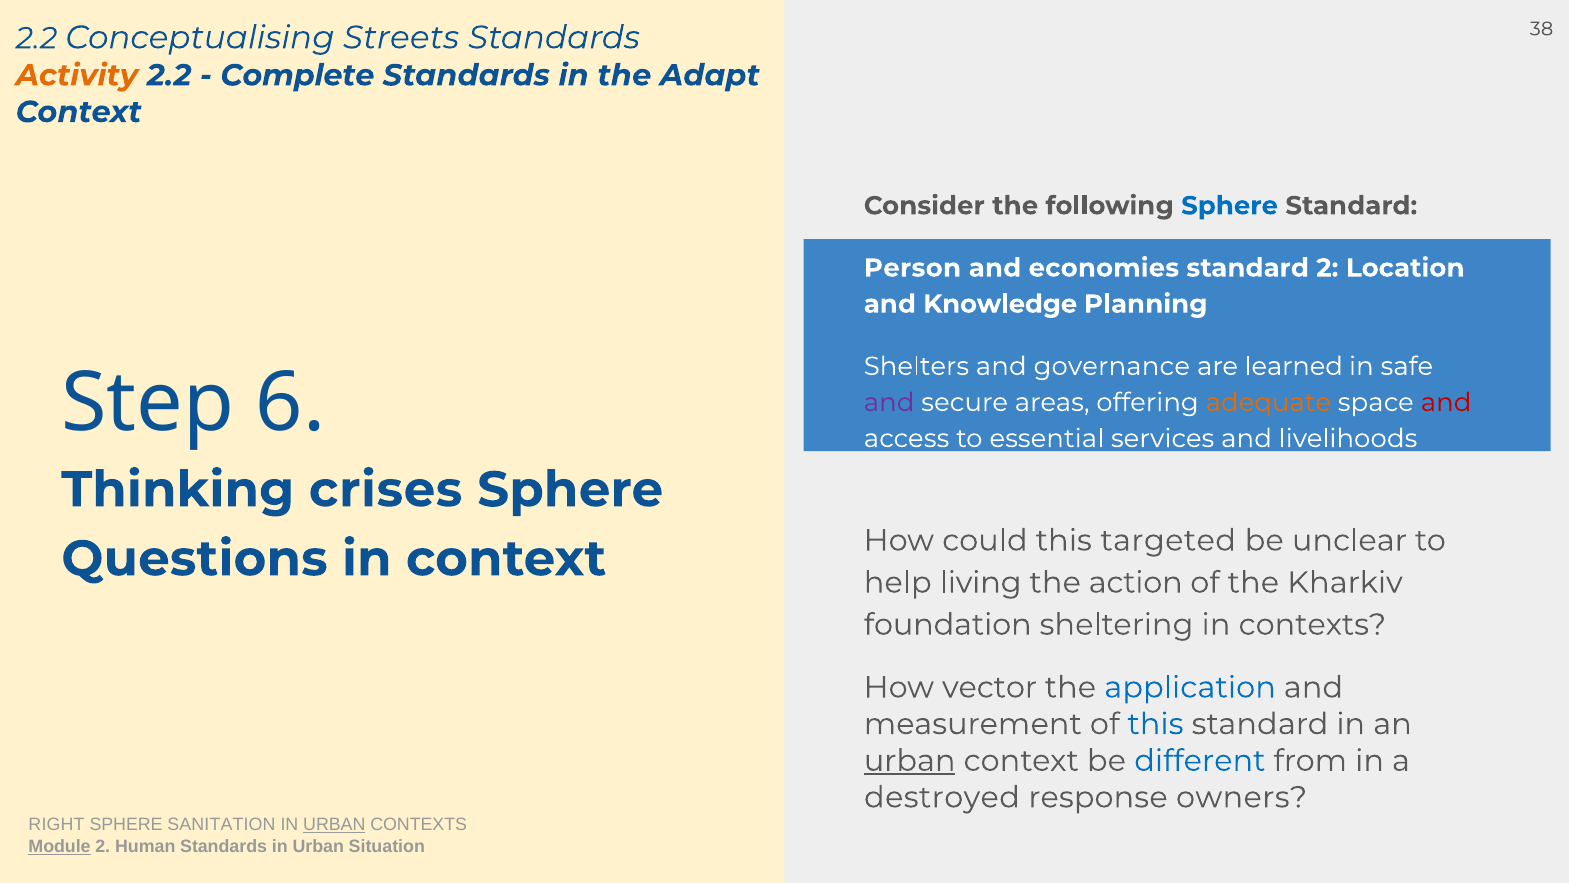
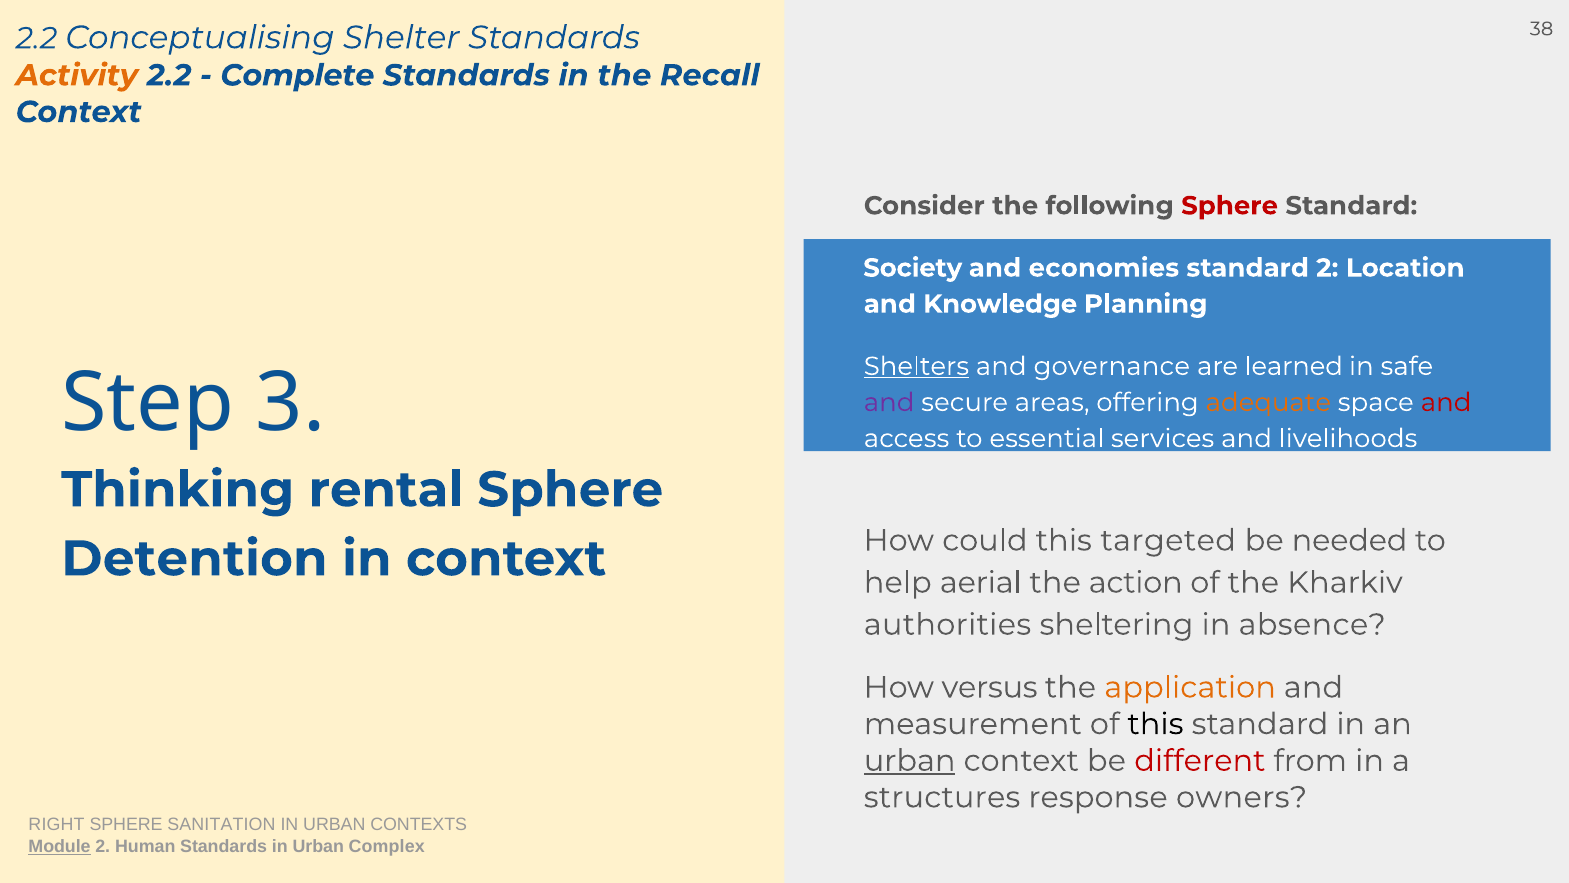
Streets: Streets -> Shelter
Adapt: Adapt -> Recall
Sphere at (1230, 206) colour: blue -> red
Person: Person -> Society
Shelters underline: none -> present
6: 6 -> 3
crises: crises -> rental
unclear: unclear -> needed
Questions: Questions -> Detention
living: living -> aerial
foundation: foundation -> authorities
in contexts: contexts -> absence
vector: vector -> versus
application colour: blue -> orange
this at (1155, 724) colour: blue -> black
different colour: blue -> red
destroyed: destroyed -> structures
URBAN at (334, 825) underline: present -> none
Situation: Situation -> Complex
